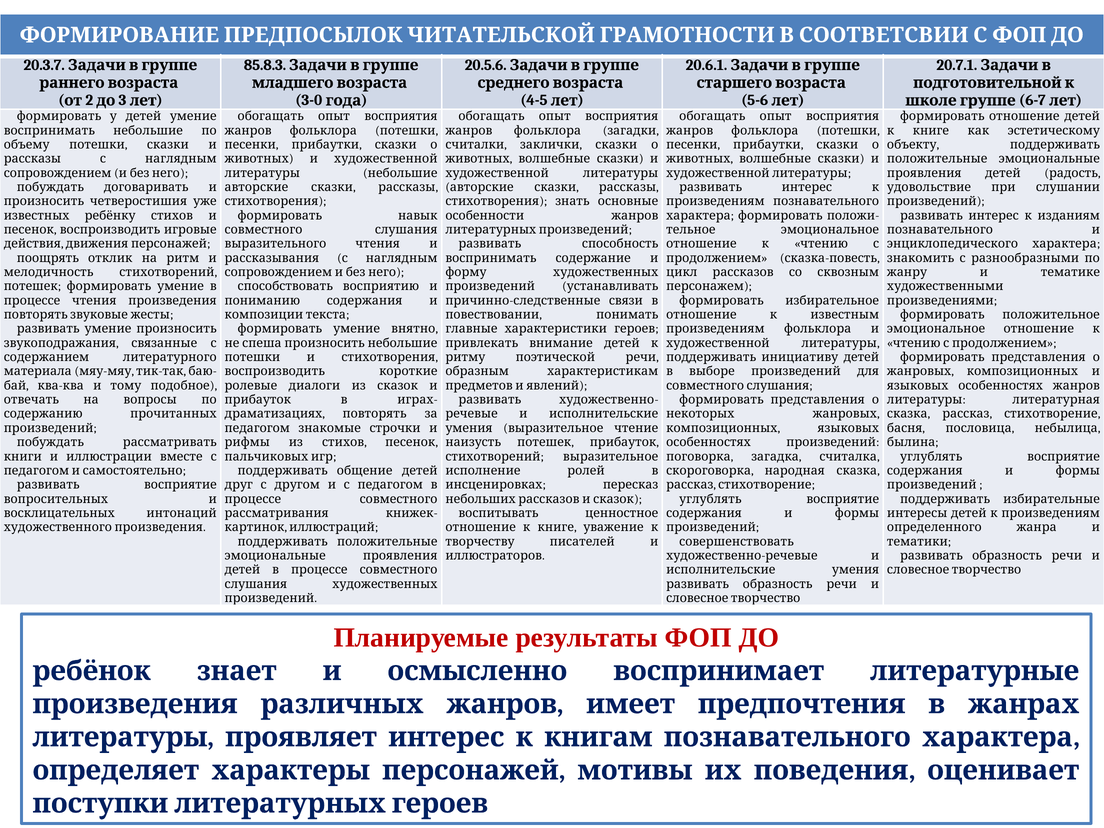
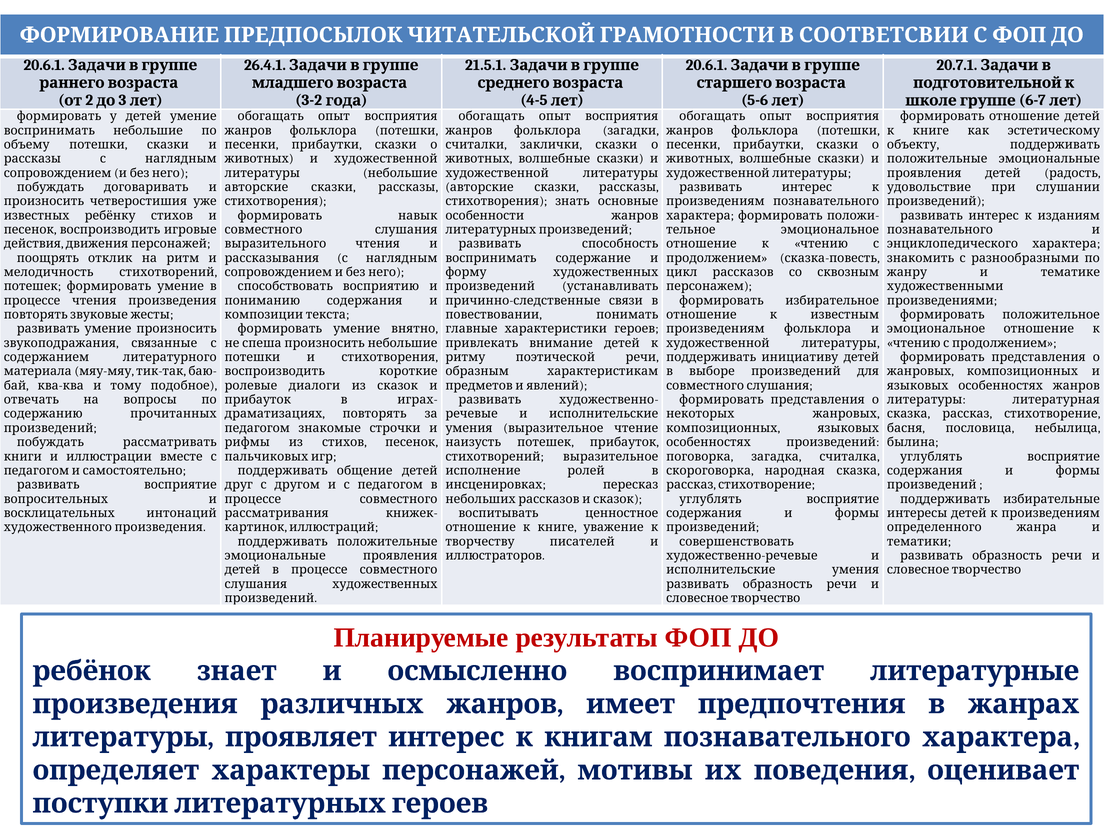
20.3.7 at (44, 65): 20.3.7 -> 20.6.1
85.8.3: 85.8.3 -> 26.4.1
20.5.6: 20.5.6 -> 21.5.1
3-0: 3-0 -> 3-2
